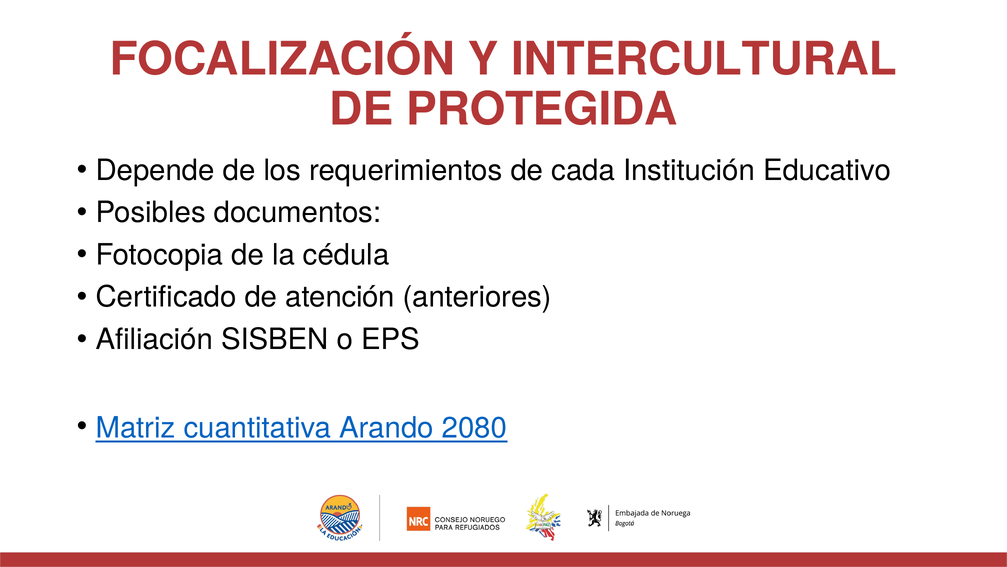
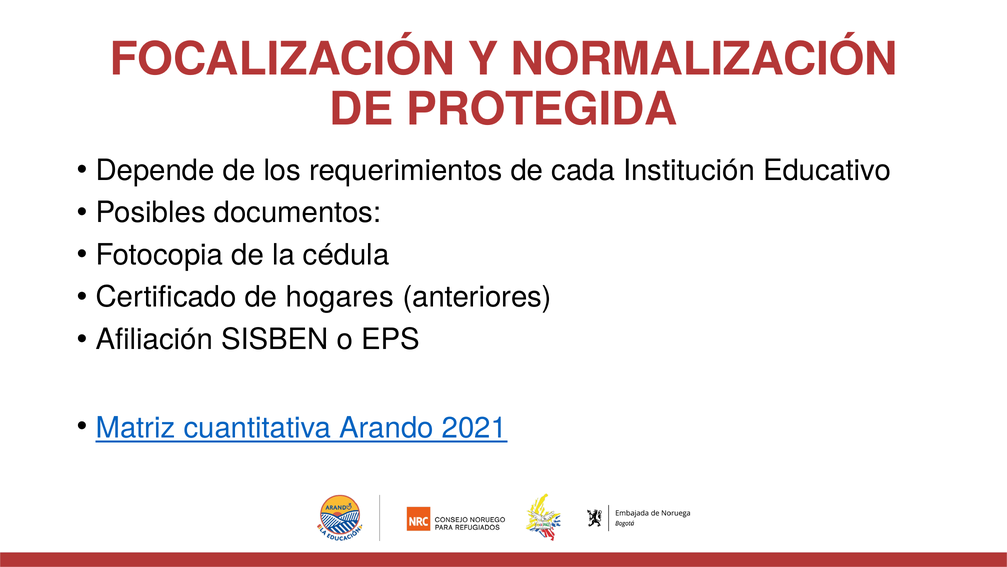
INTERCULTURAL: INTERCULTURAL -> NORMALIZACIÓN
atención: atención -> hogares
2080: 2080 -> 2021
